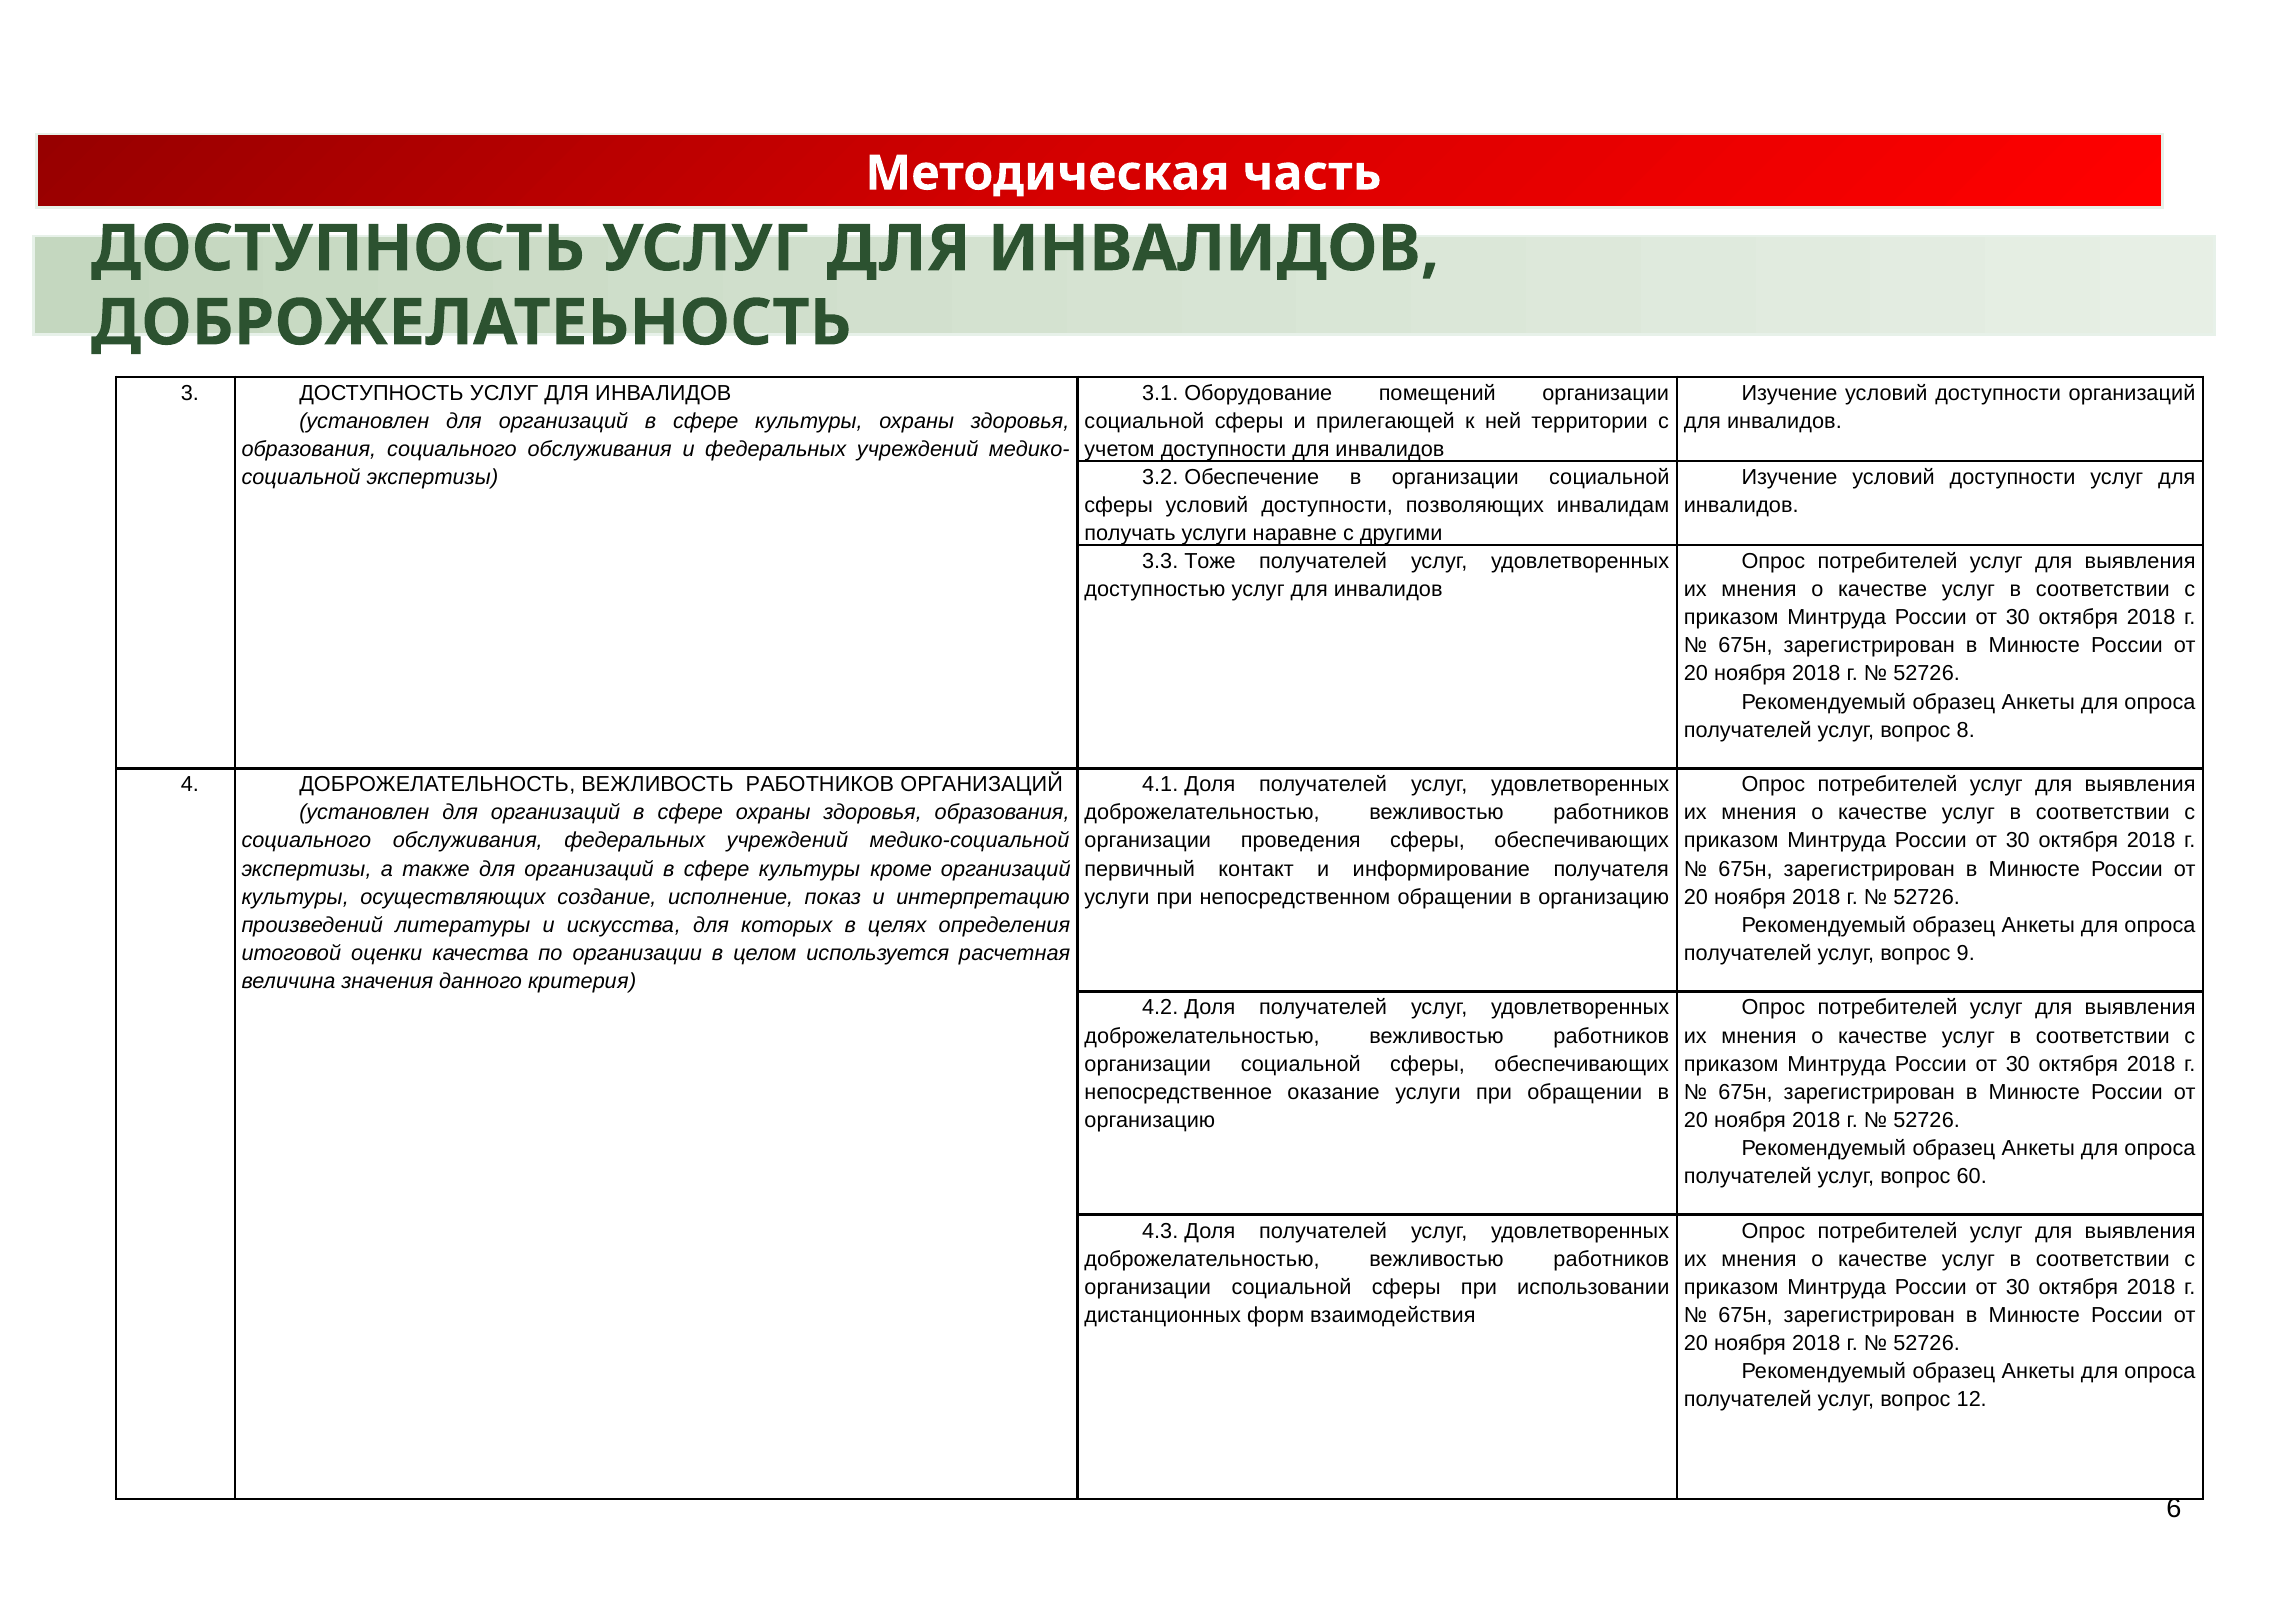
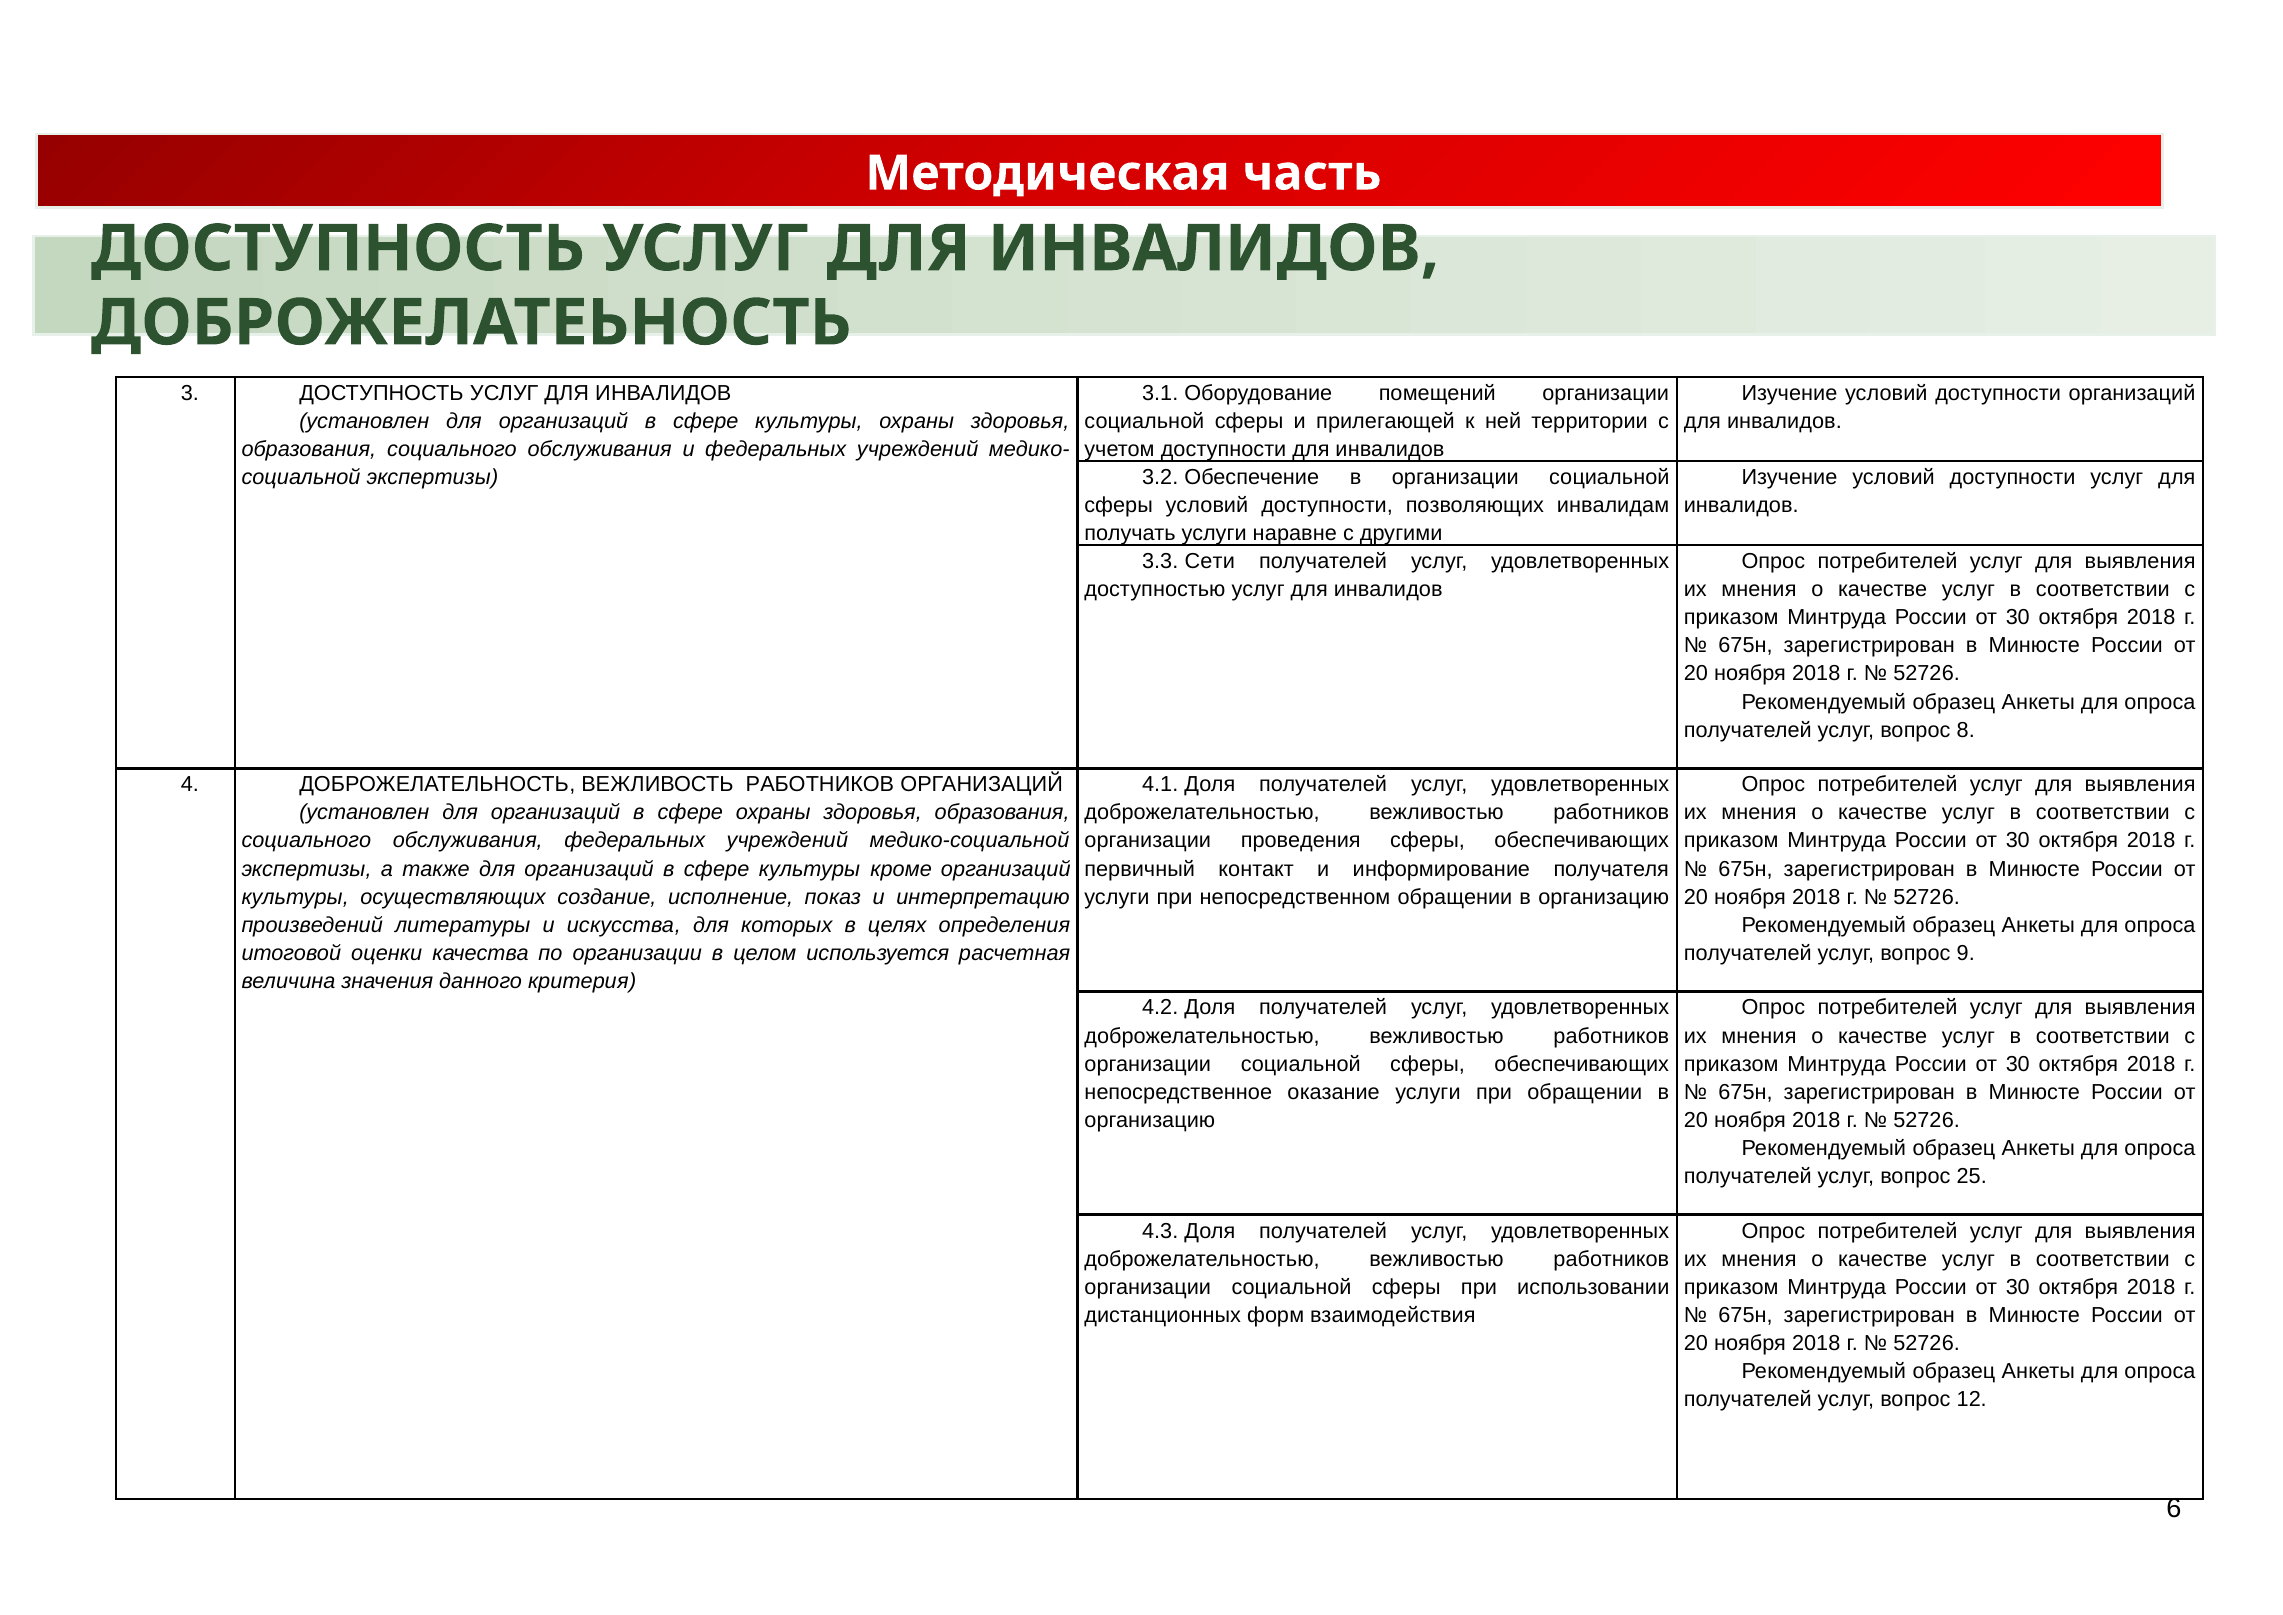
Тоже: Тоже -> Сети
60: 60 -> 25
